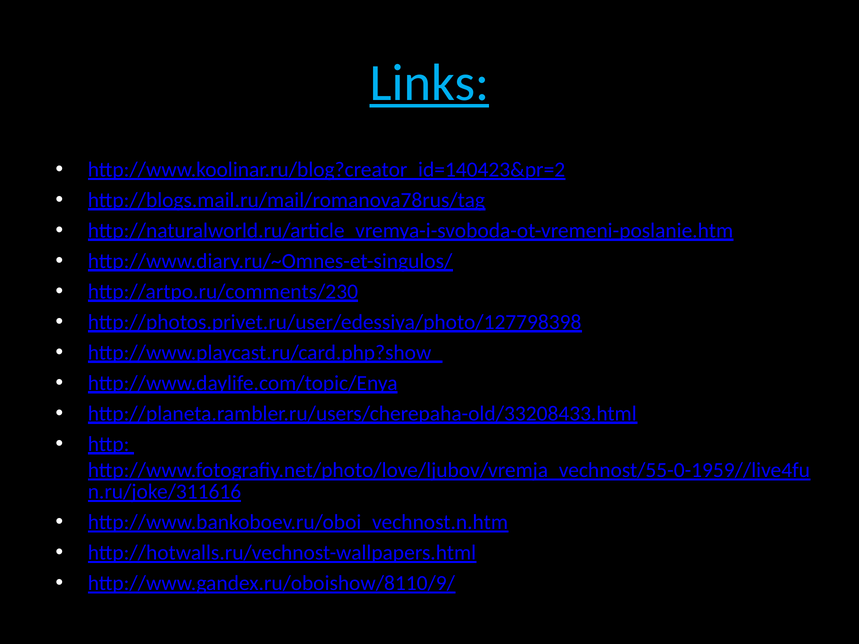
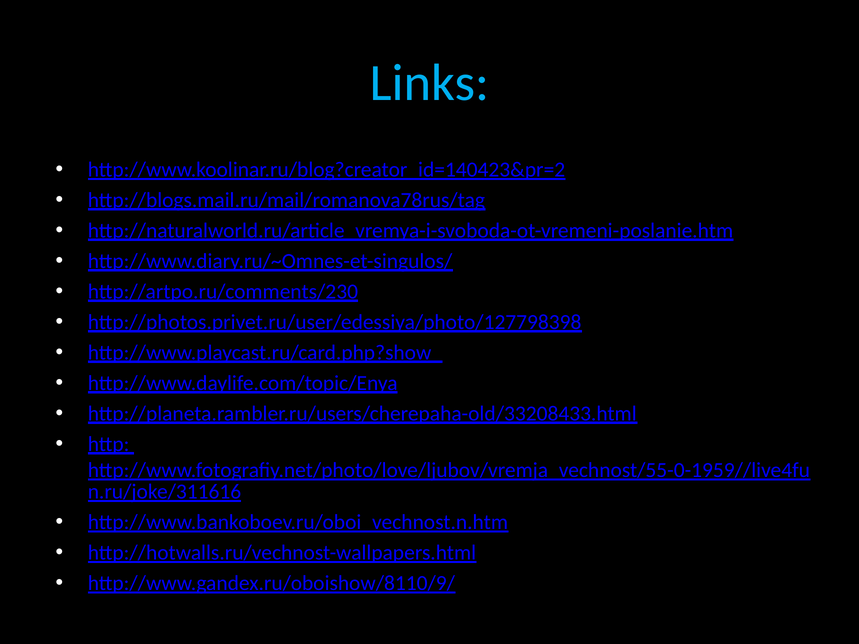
Links underline: present -> none
